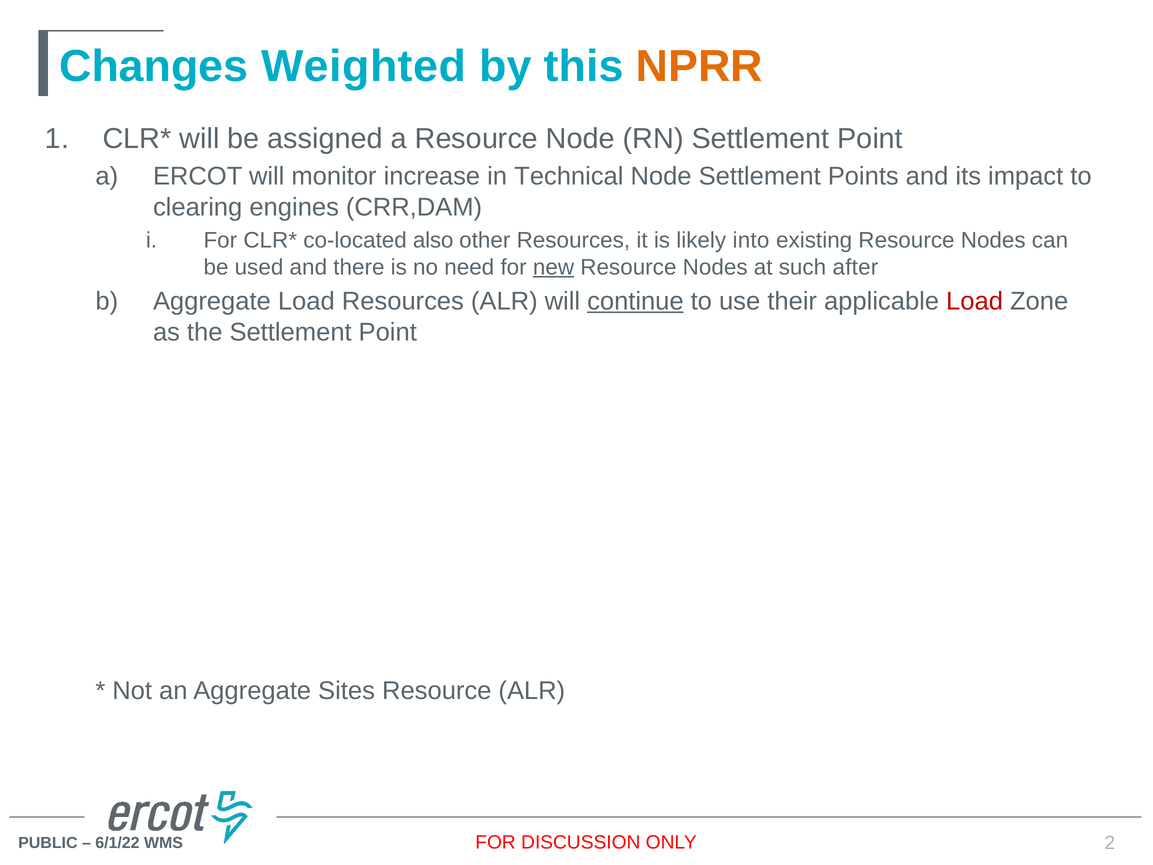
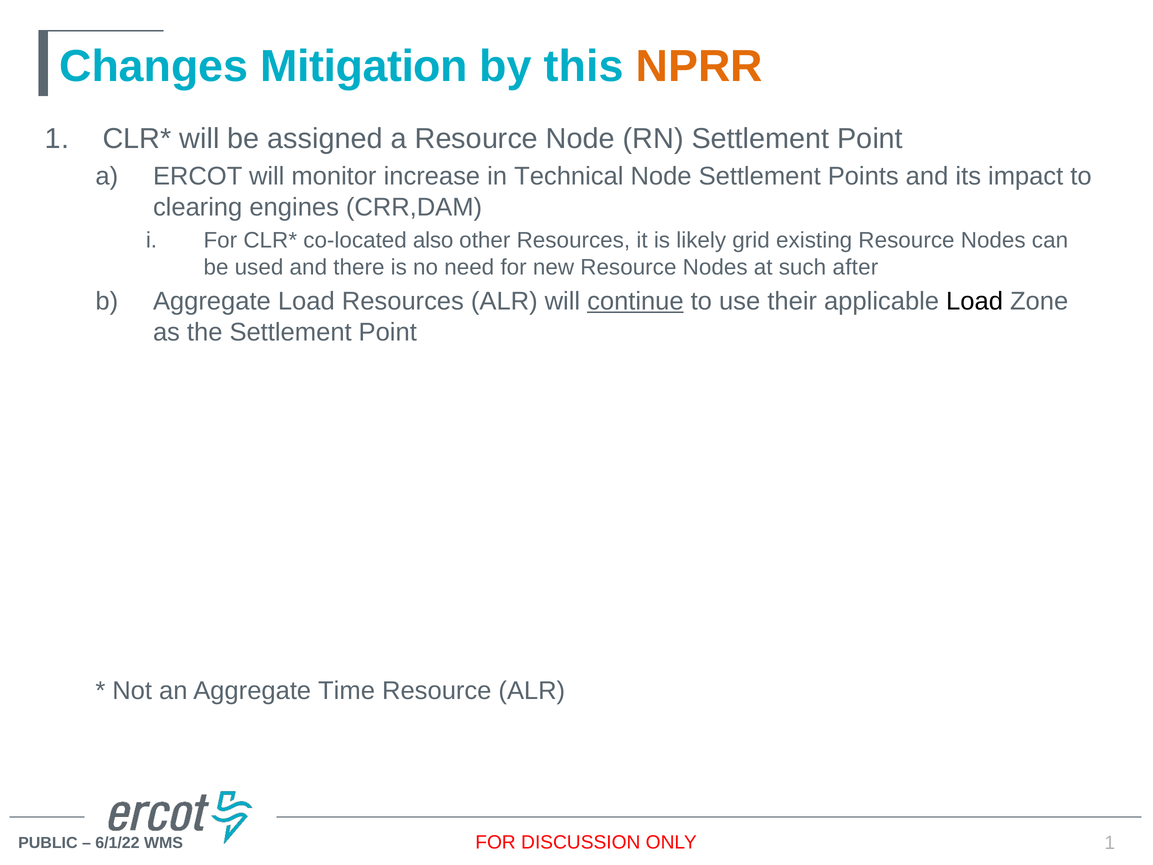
Weighted: Weighted -> Mitigation
into: into -> grid
new underline: present -> none
Load at (975, 301) colour: red -> black
Sites: Sites -> Time
2 at (1110, 843): 2 -> 1
